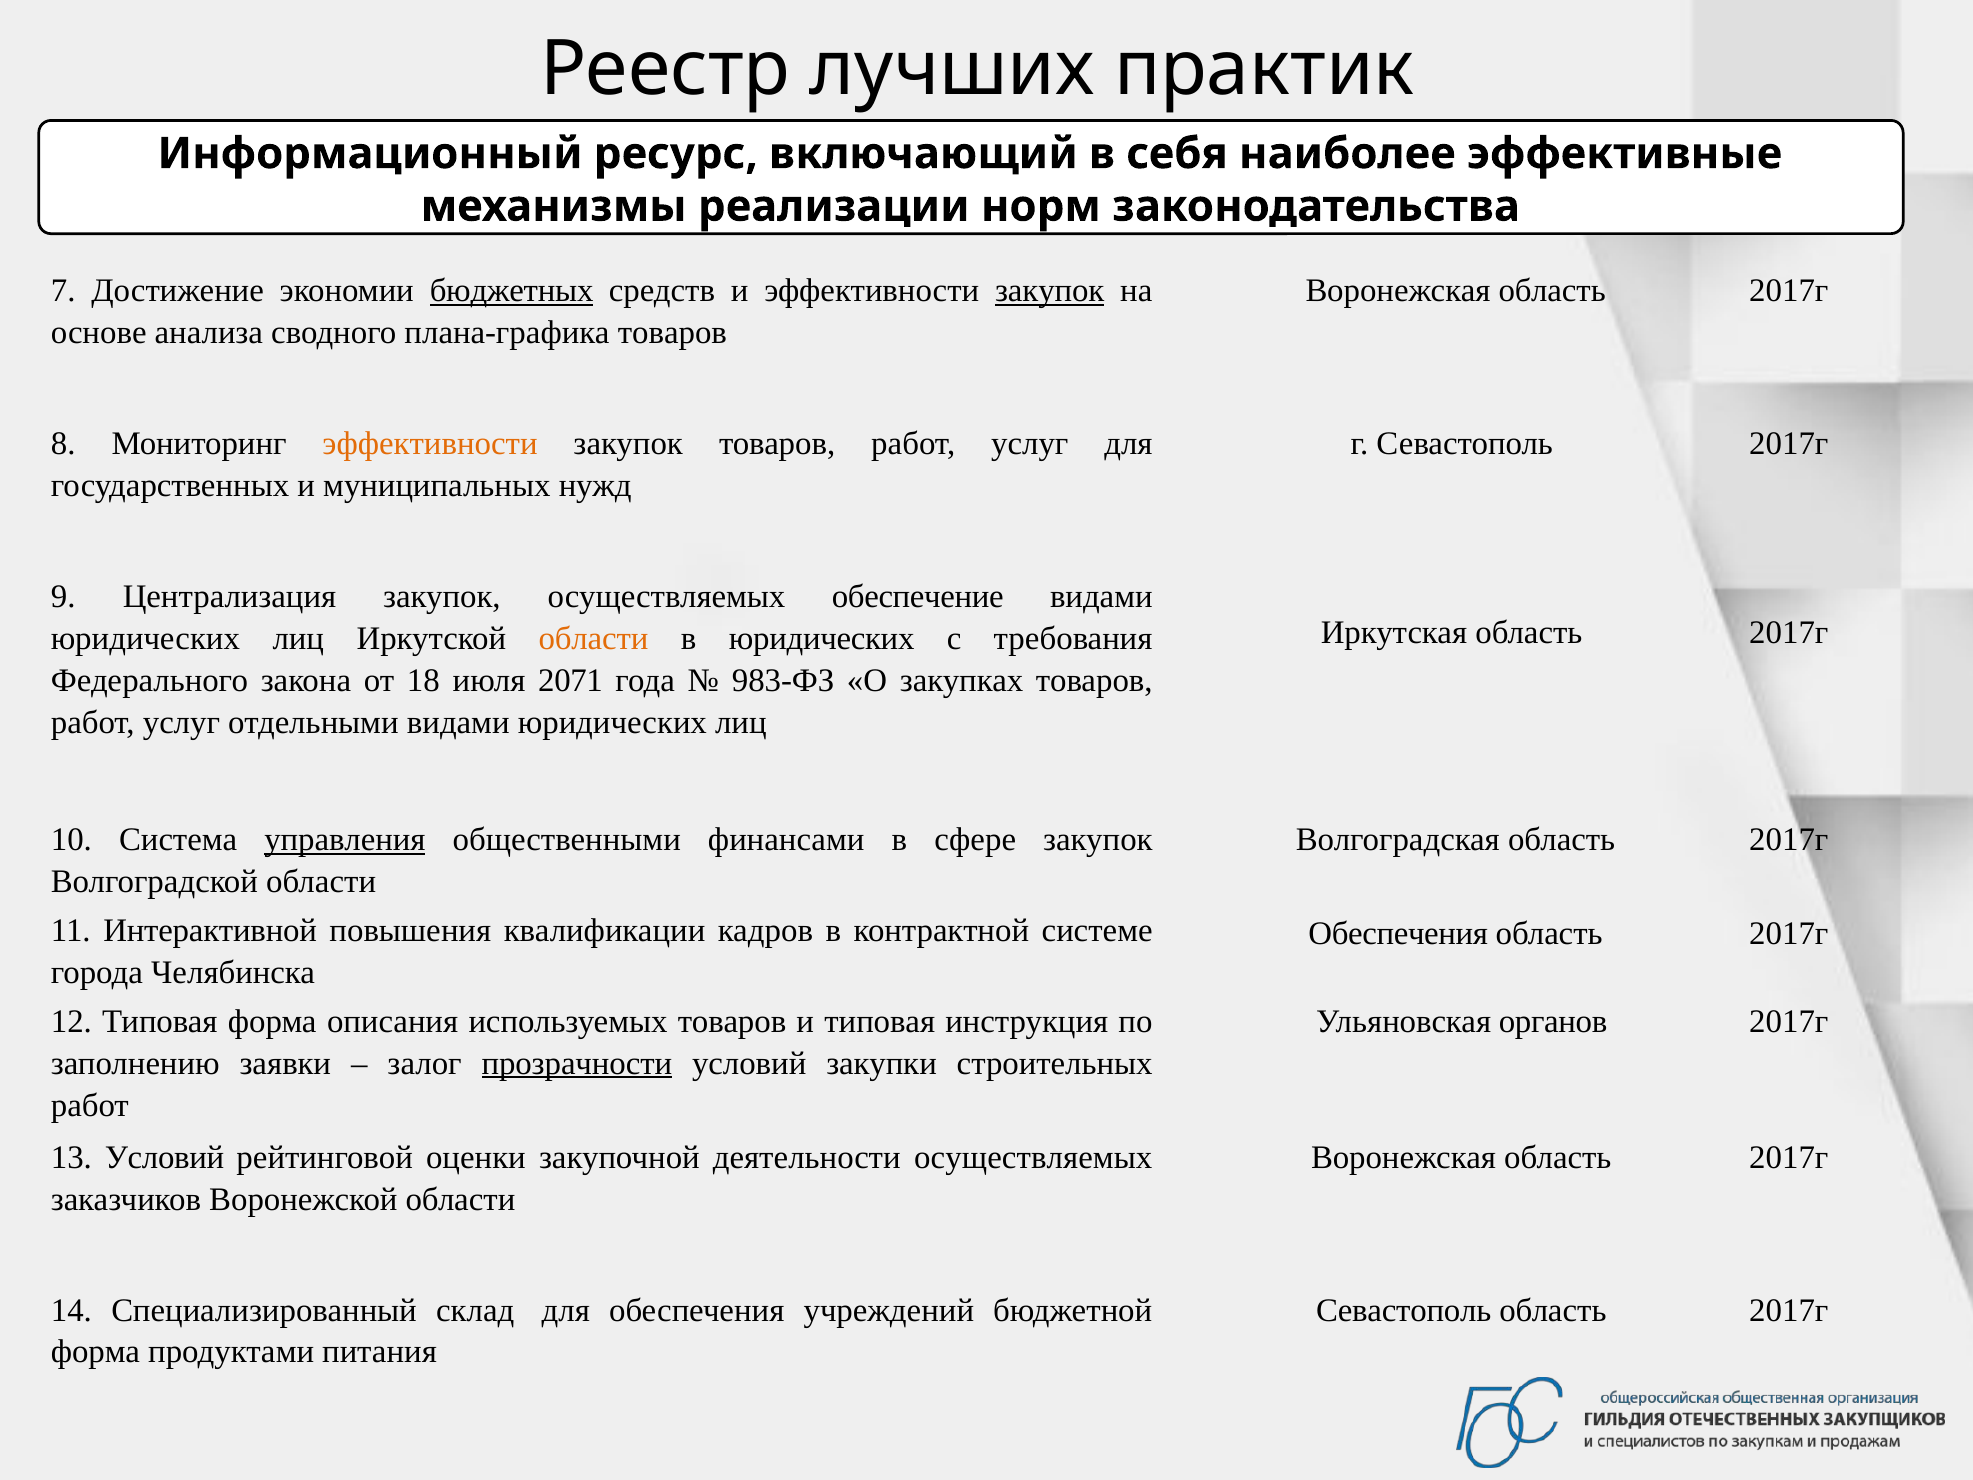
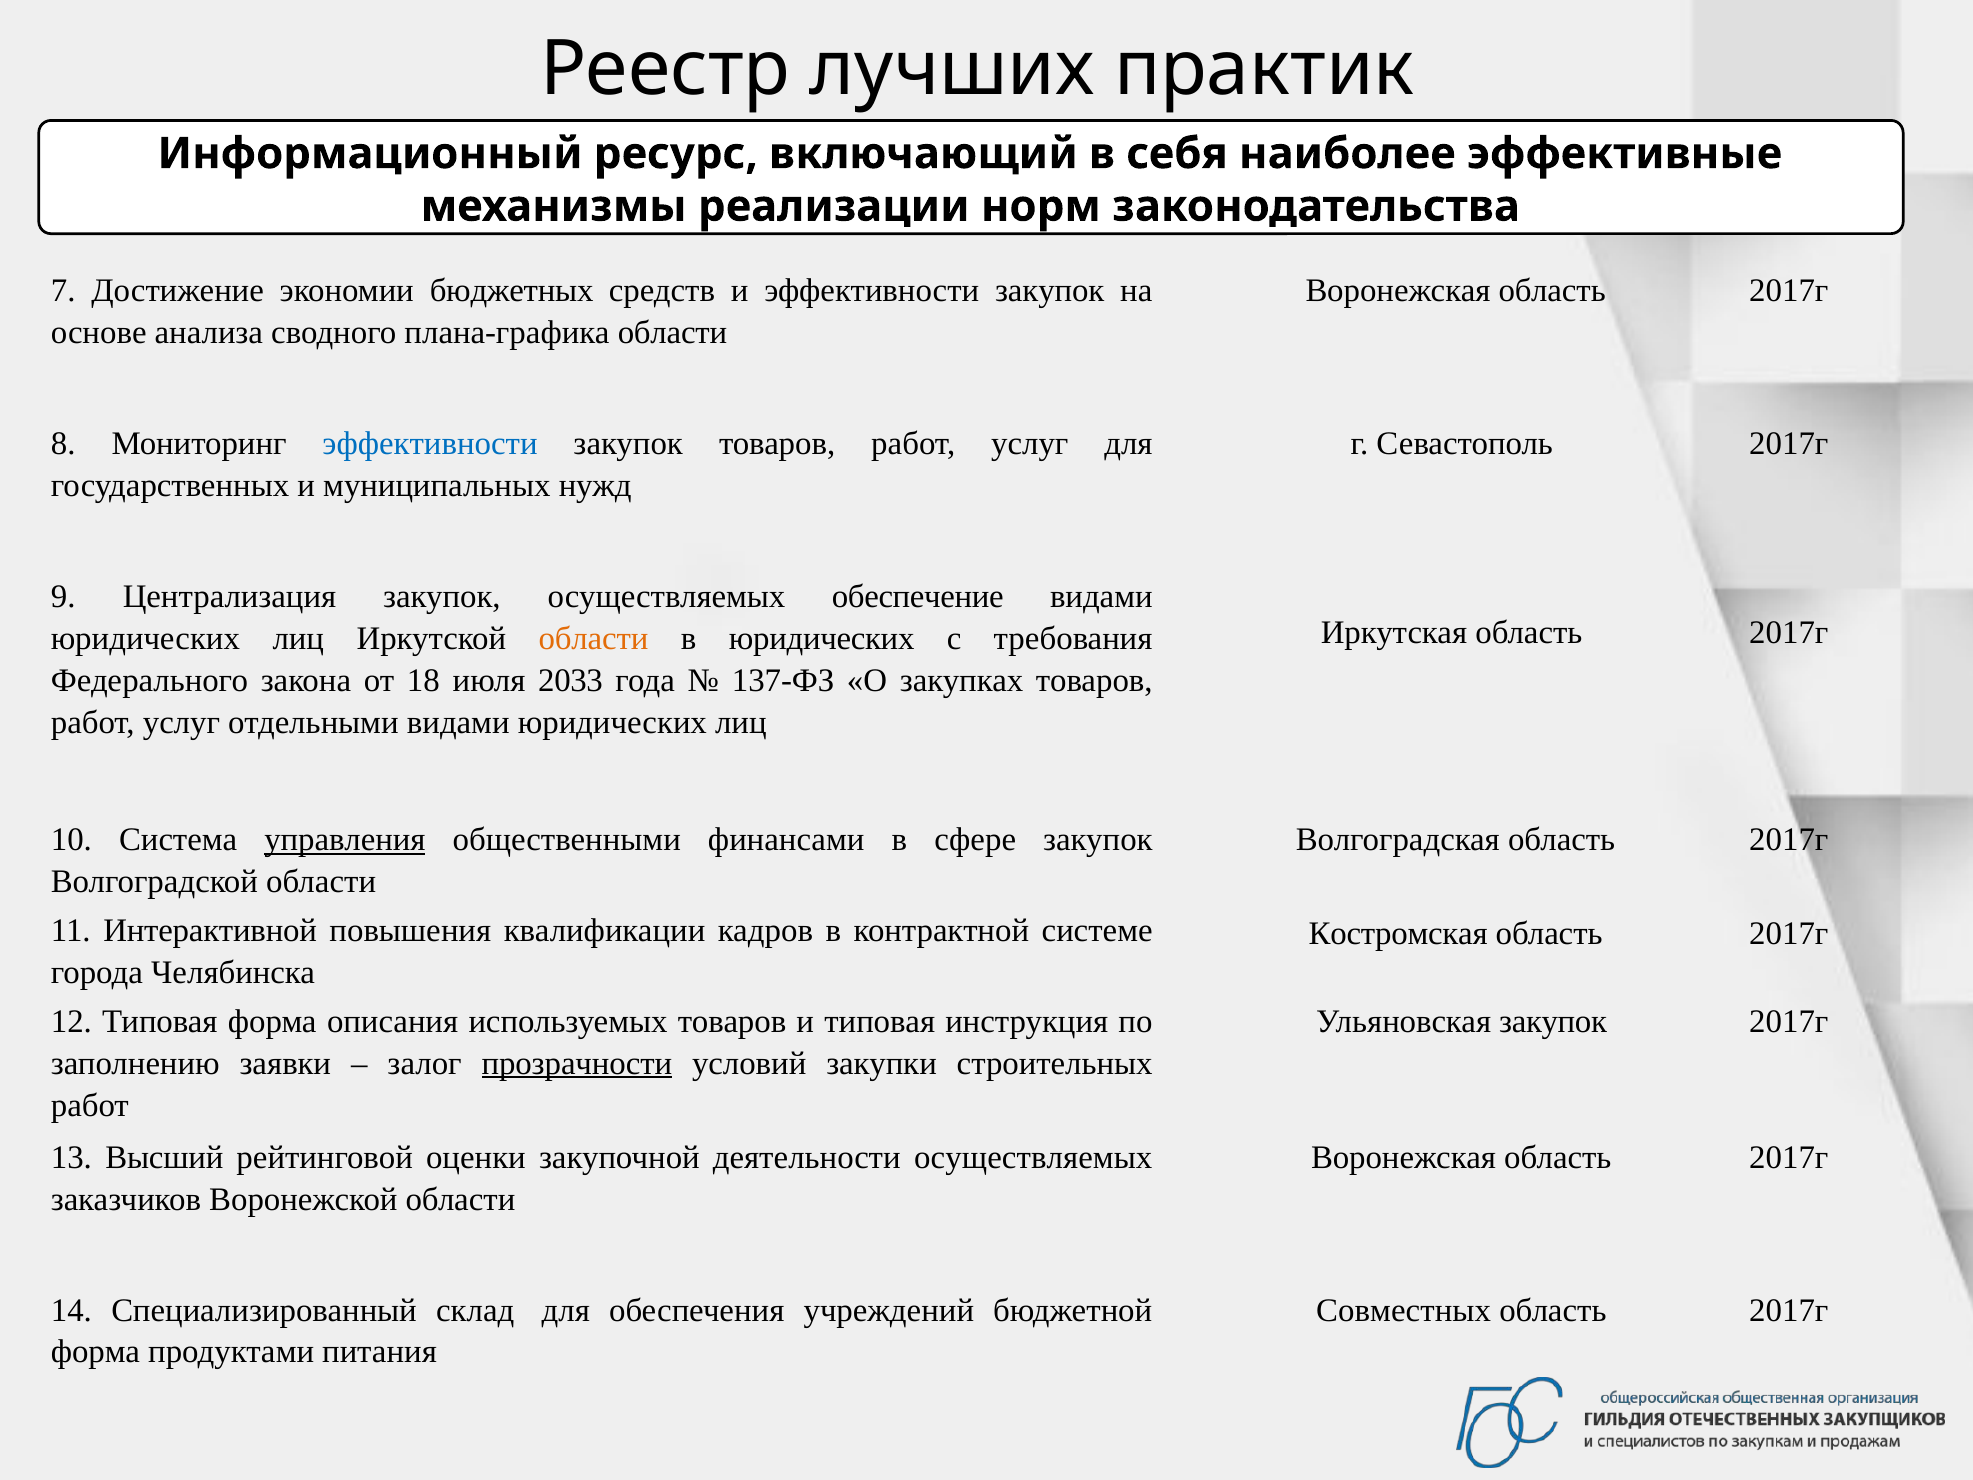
бюджетных underline: present -> none
закупок at (1050, 291) underline: present -> none
плана-графика товаров: товаров -> области
эффективности at (430, 444) colour: orange -> blue
2071: 2071 -> 2033
983-ФЗ: 983-ФЗ -> 137-ФЗ
Обеспечения at (1398, 934): Обеспечения -> Костромская
Ульяновская органов: органов -> закупок
13 Условий: Условий -> Высший
Севастополь at (1404, 1310): Севастополь -> Совместных
